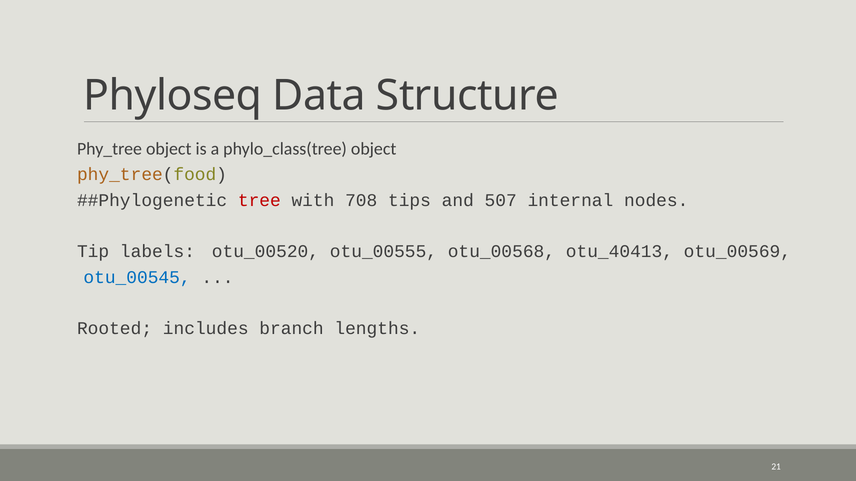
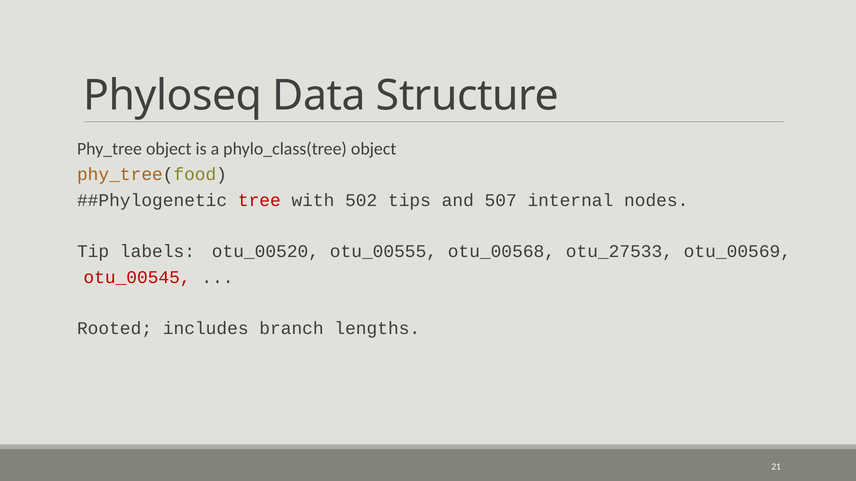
708: 708 -> 502
otu_40413: otu_40413 -> otu_27533
otu_00545 colour: blue -> red
